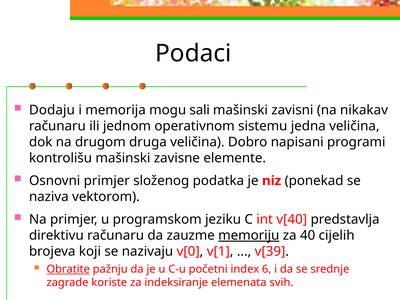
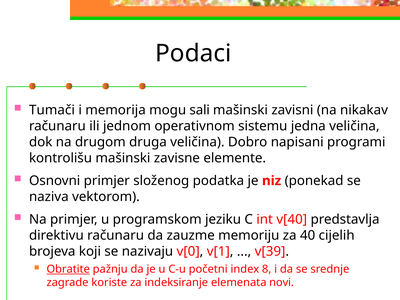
Dodaju: Dodaju -> Tumači
memoriju underline: present -> none
6: 6 -> 8
svih: svih -> novi
